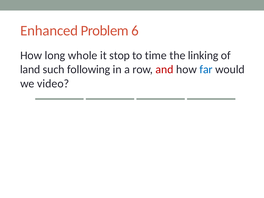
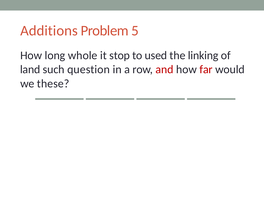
Enhanced: Enhanced -> Additions
6: 6 -> 5
time: time -> used
following: following -> question
far colour: blue -> red
video: video -> these
